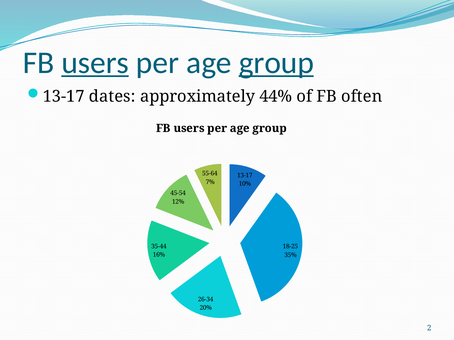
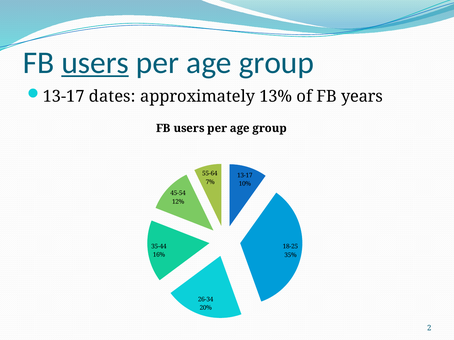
group at (276, 63) underline: present -> none
44%: 44% -> 13%
often: often -> years
